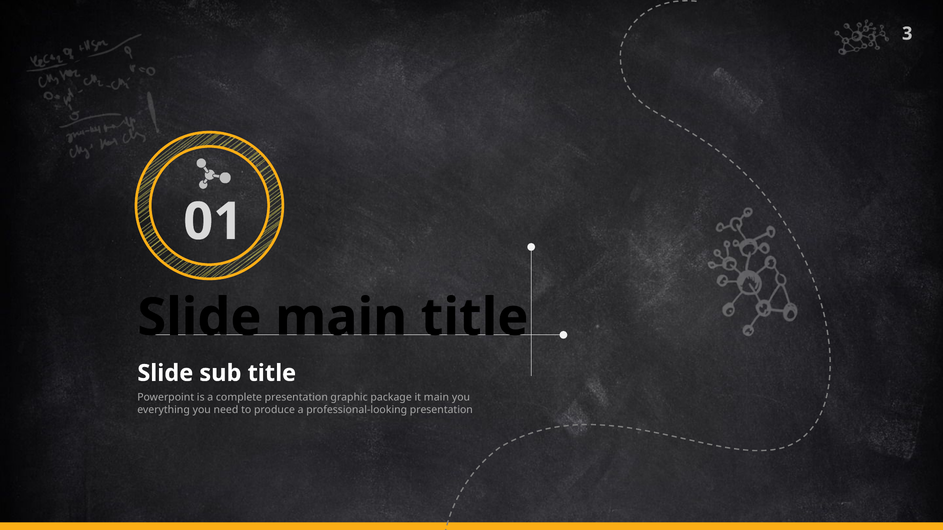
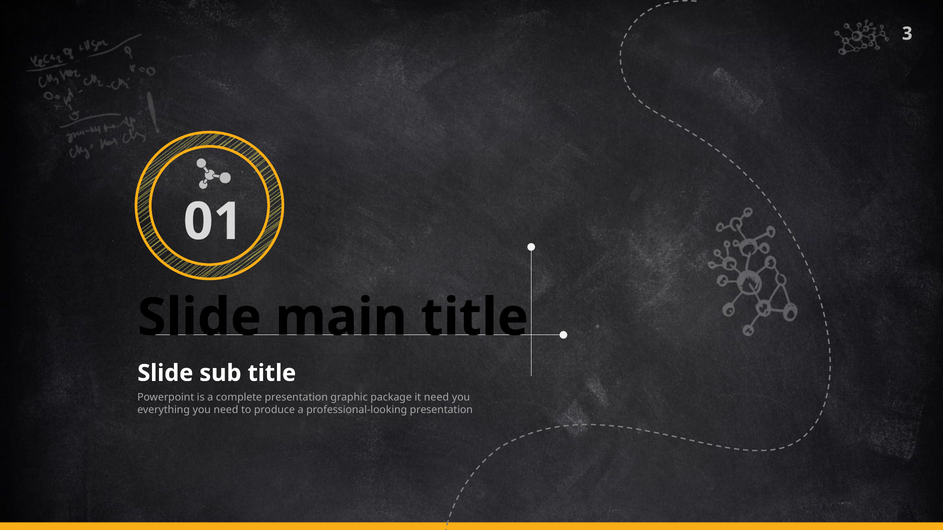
it main: main -> need
